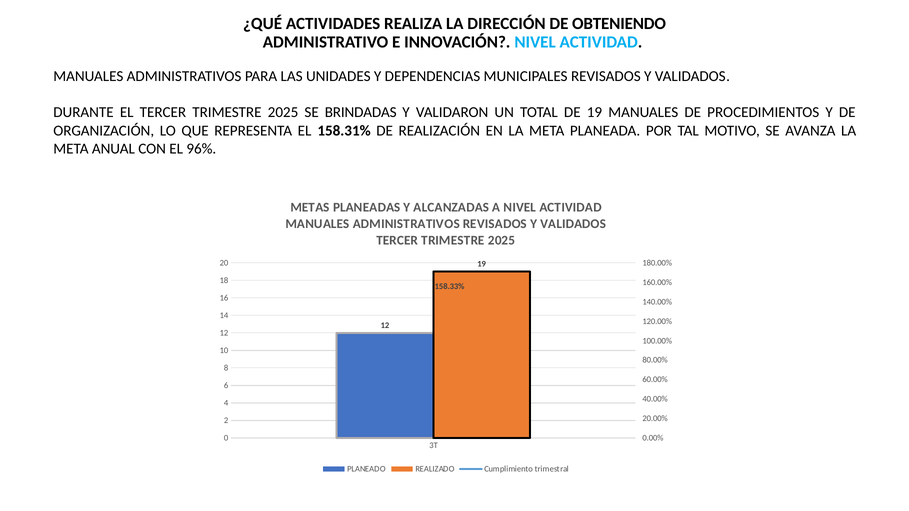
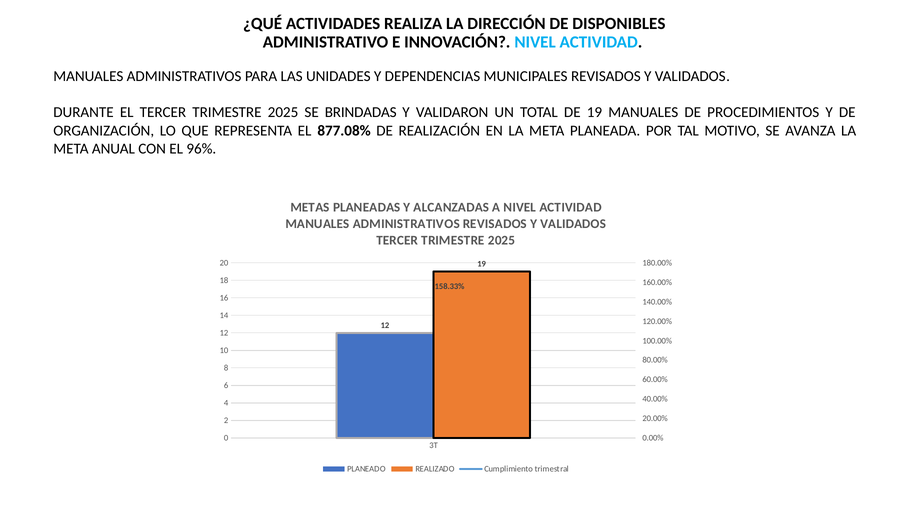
OBTENIENDO: OBTENIENDO -> DISPONIBLES
158.31%: 158.31% -> 877.08%
